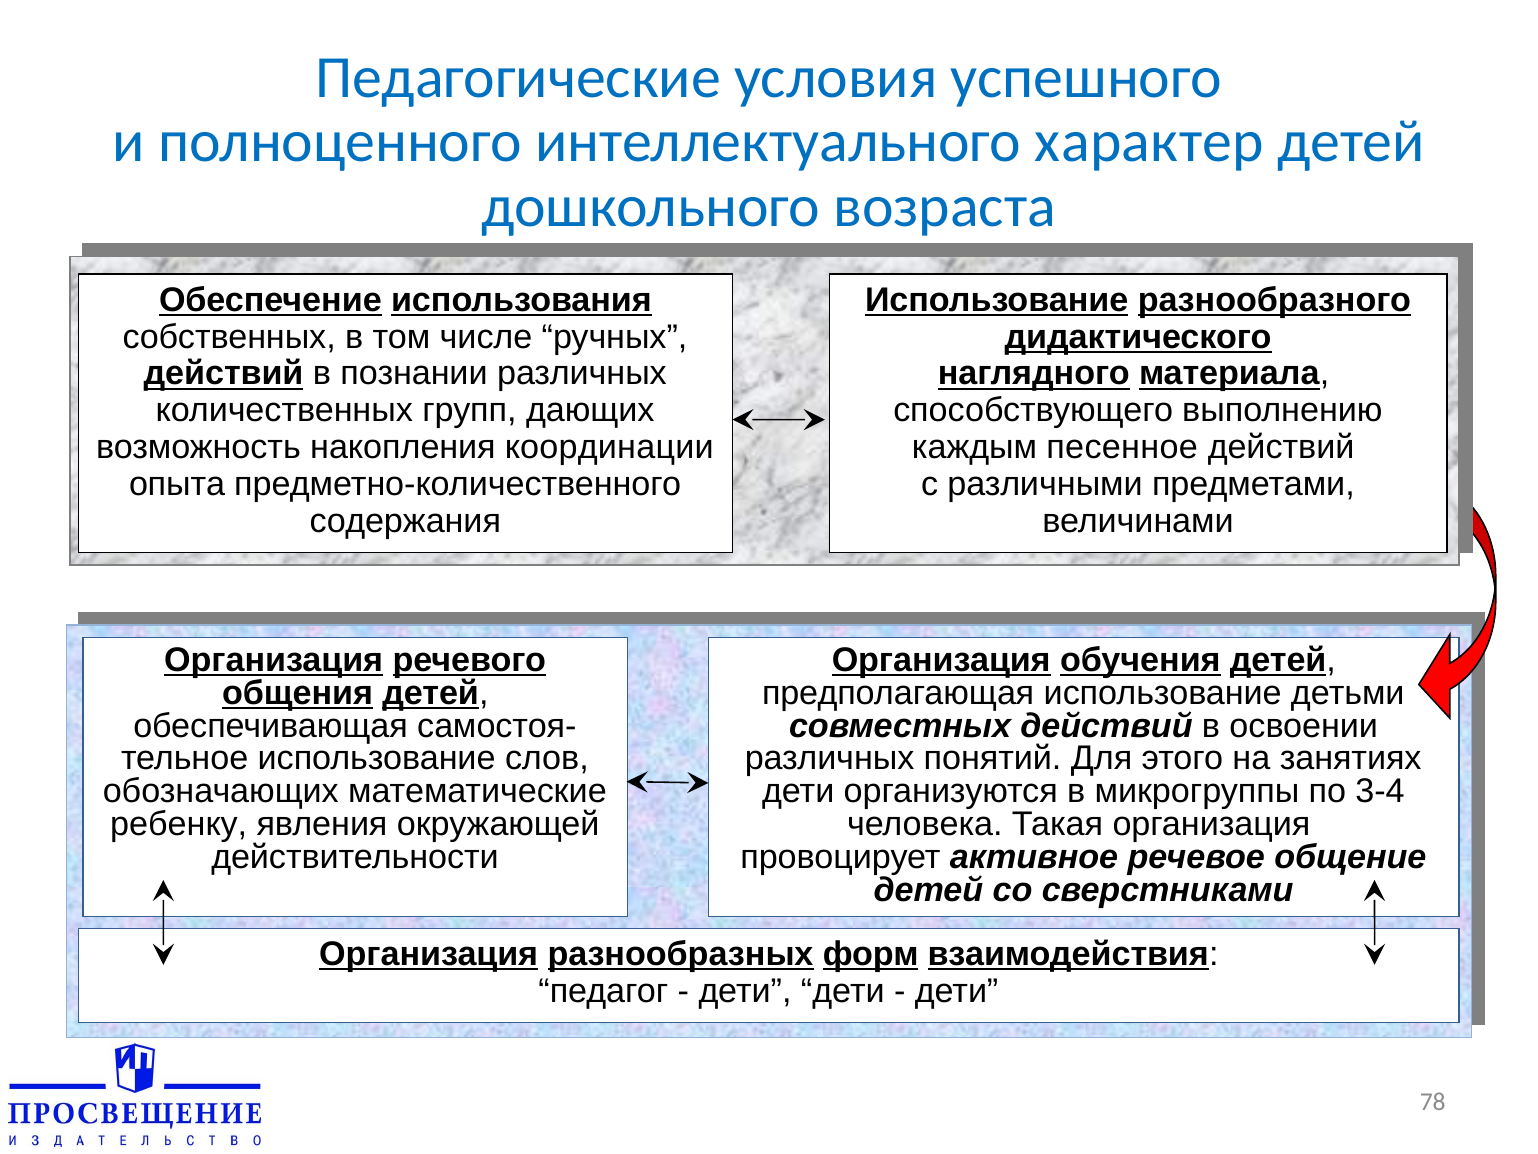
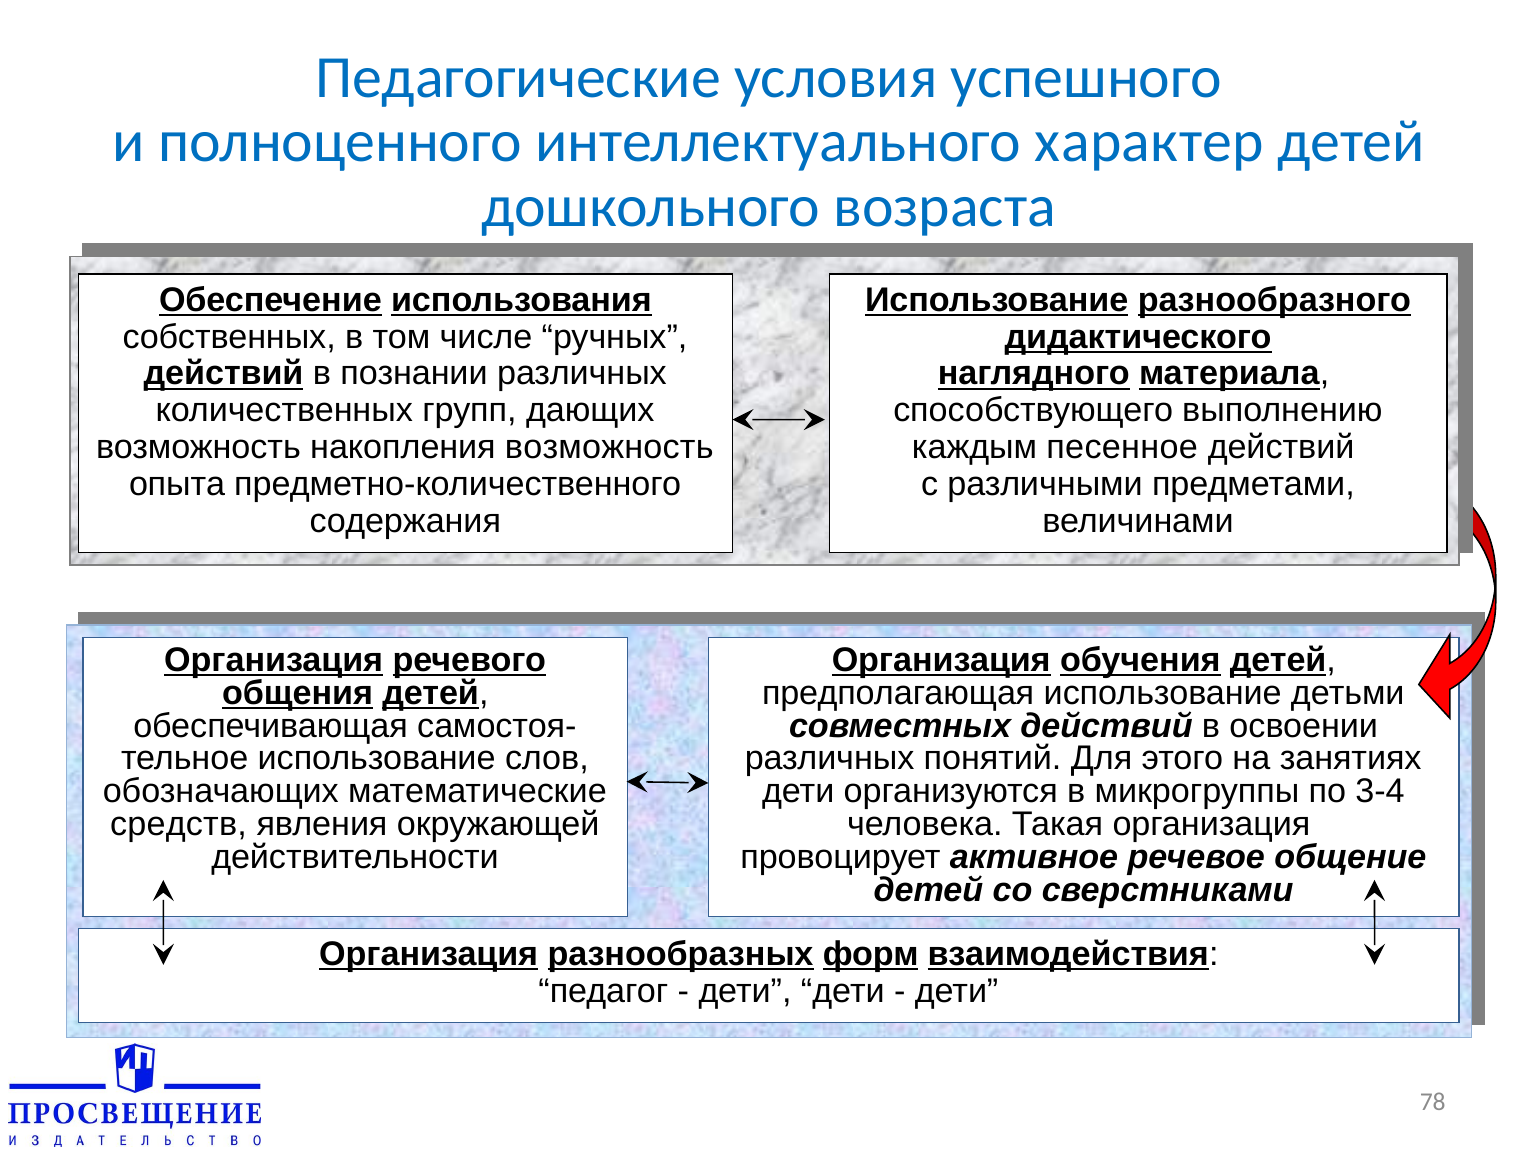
накопления координации: координации -> возможность
ребенку: ребенку -> средств
